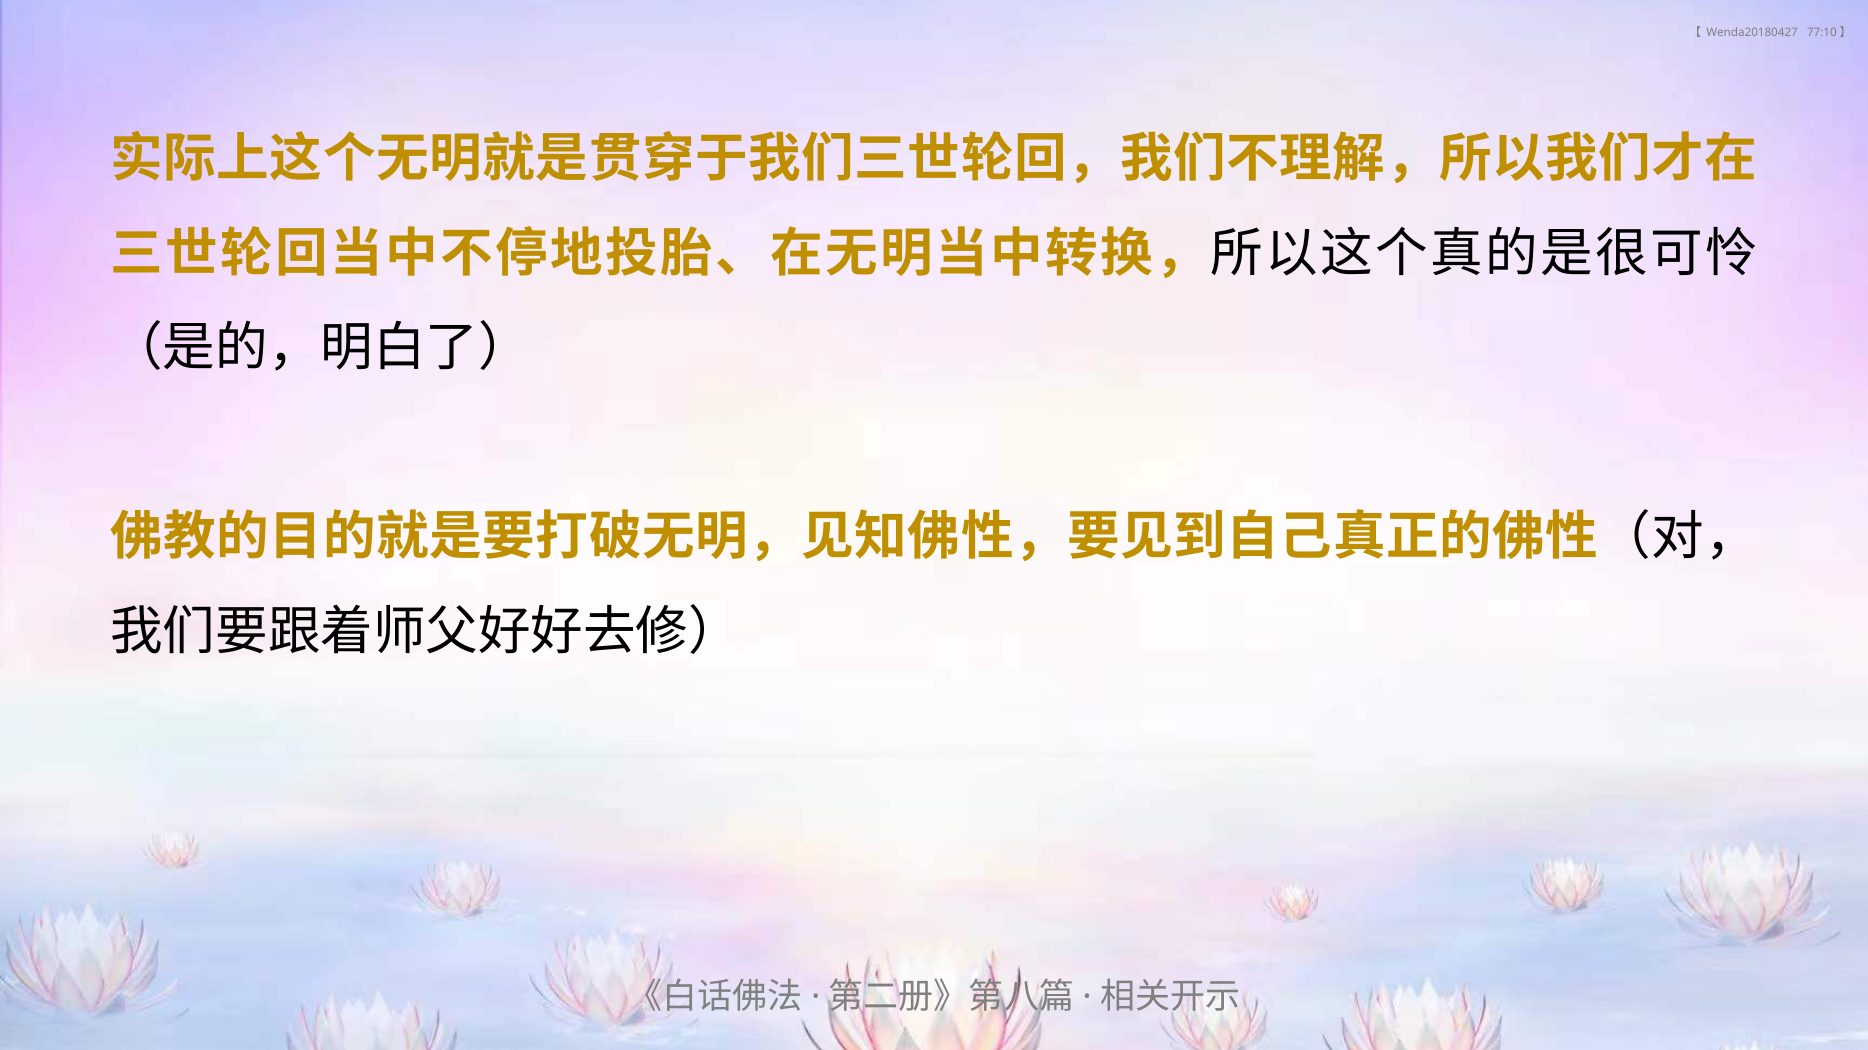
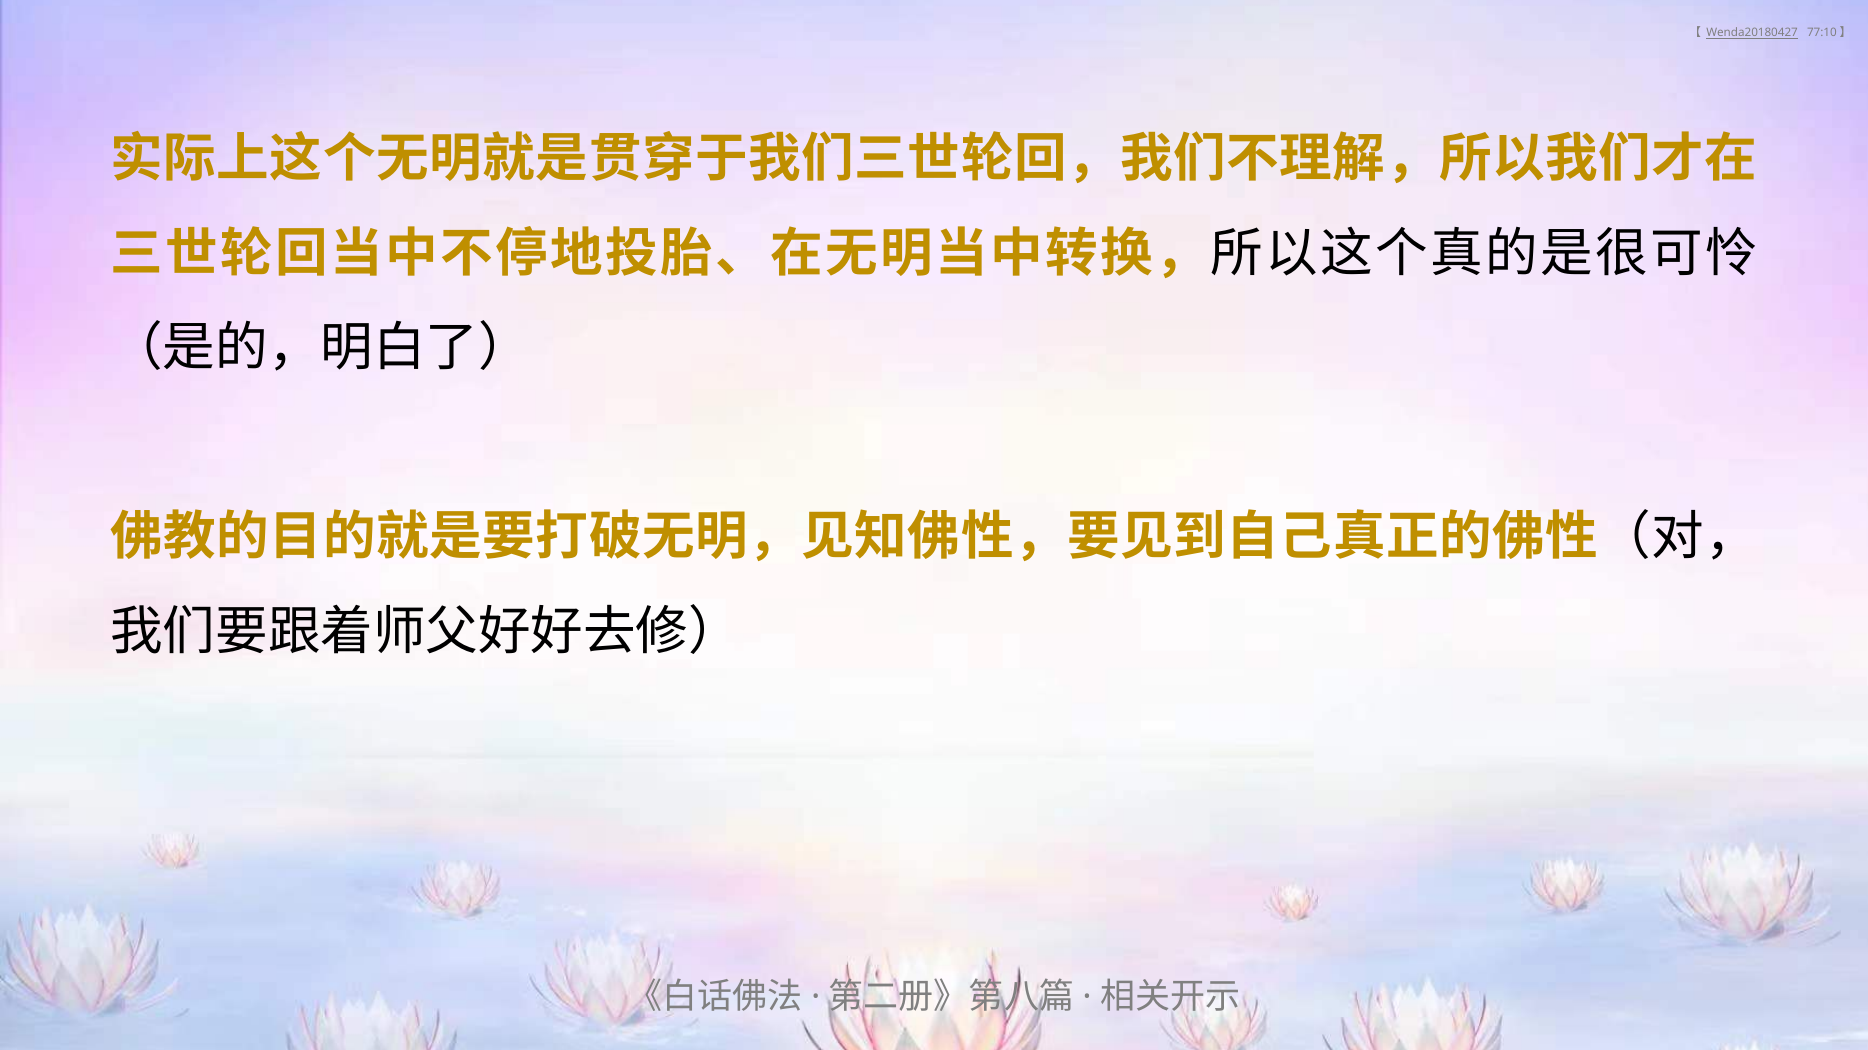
Wenda20180427 underline: none -> present
